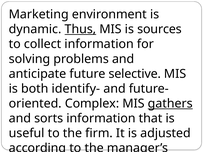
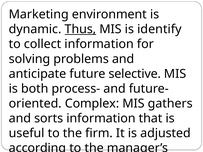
sources: sources -> identify
identify-: identify- -> process-
gathers underline: present -> none
